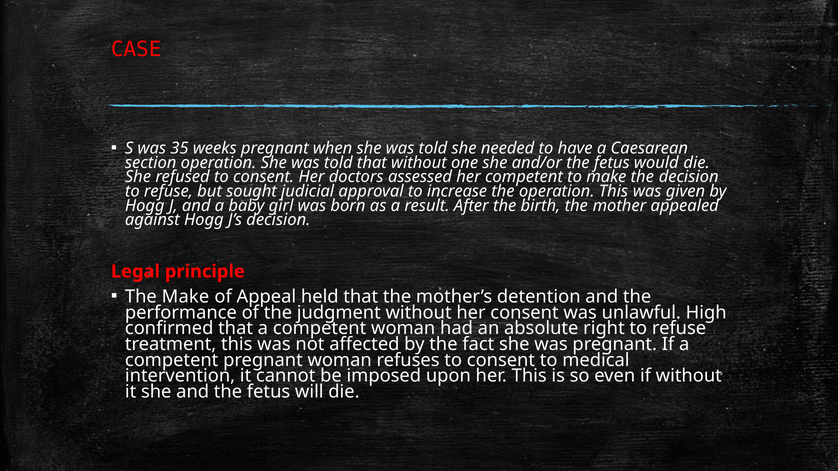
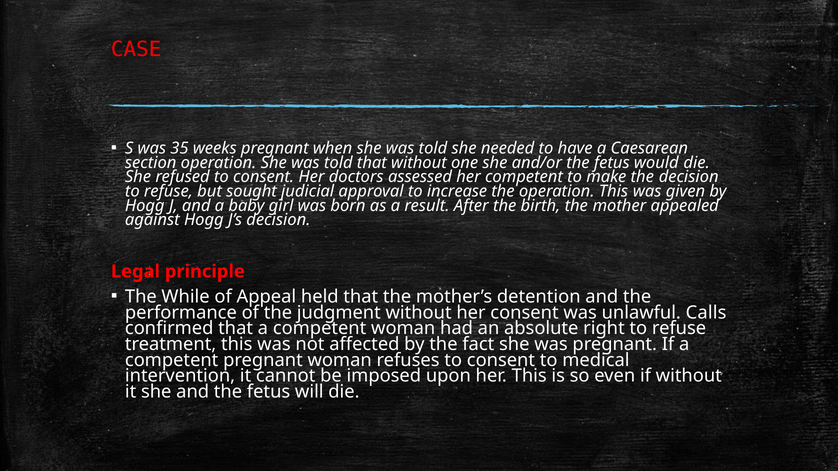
The Make: Make -> While
High: High -> Calls
